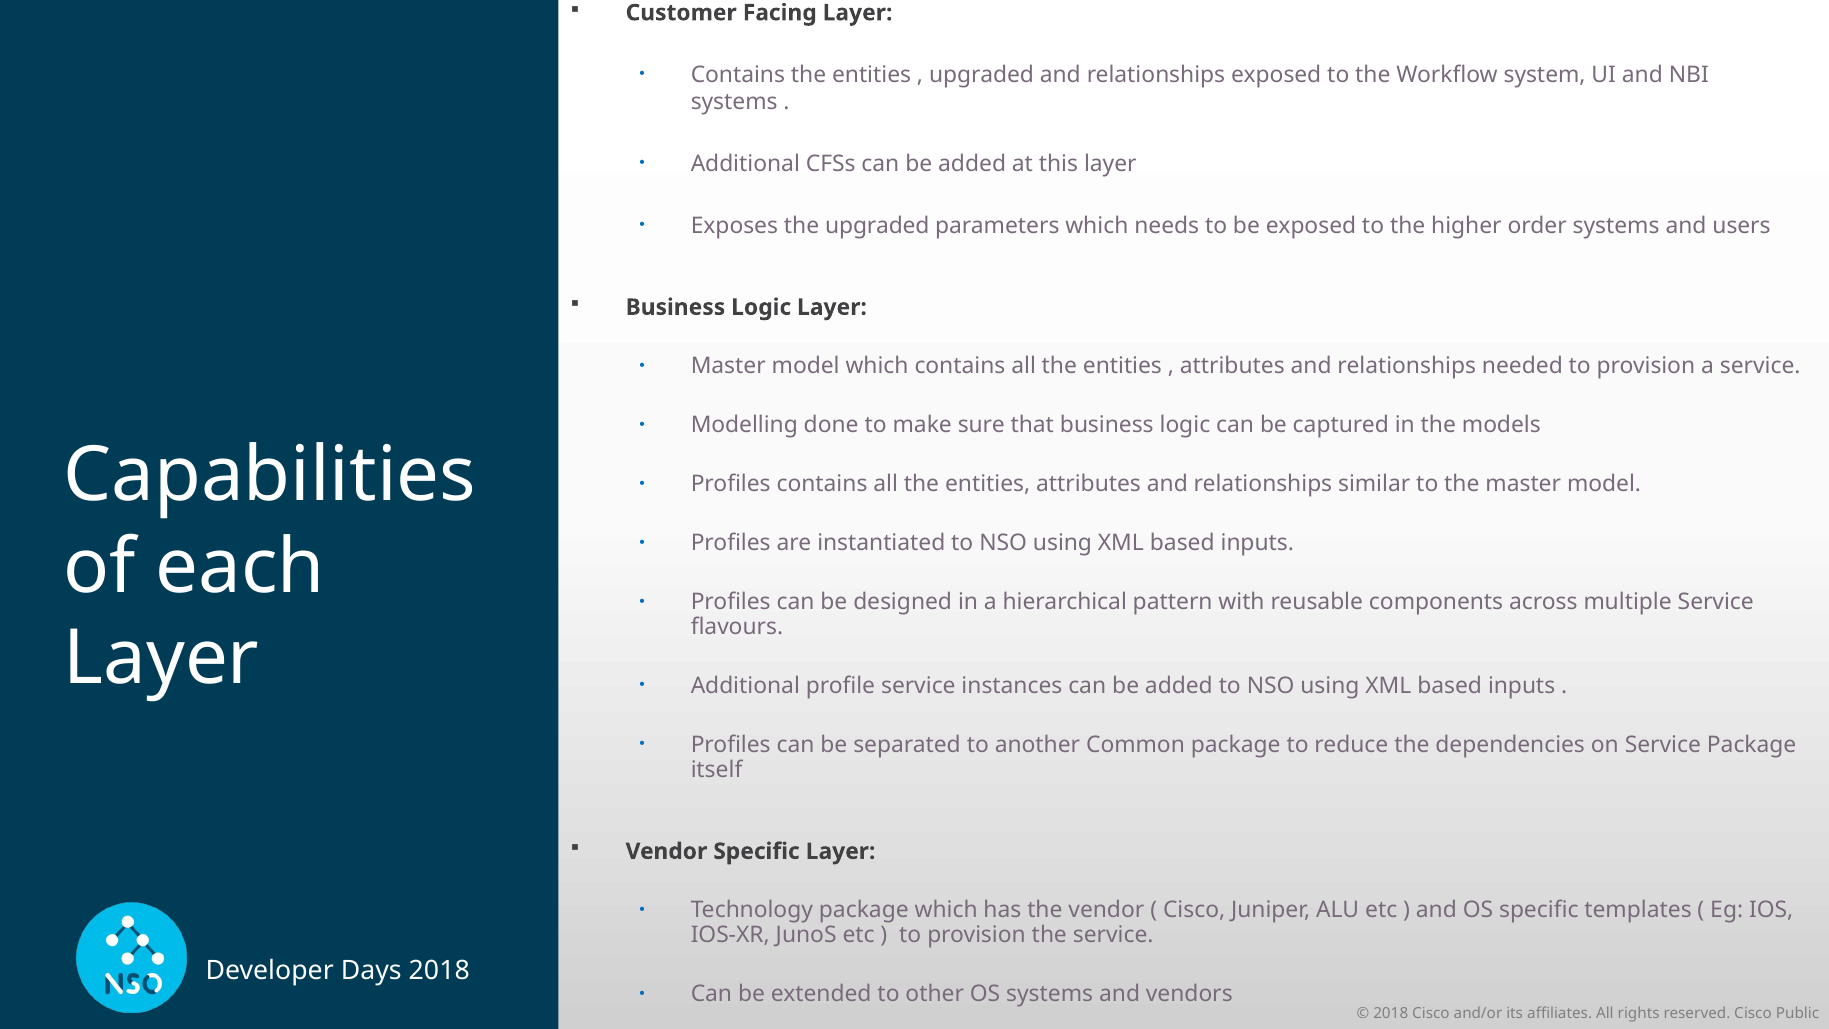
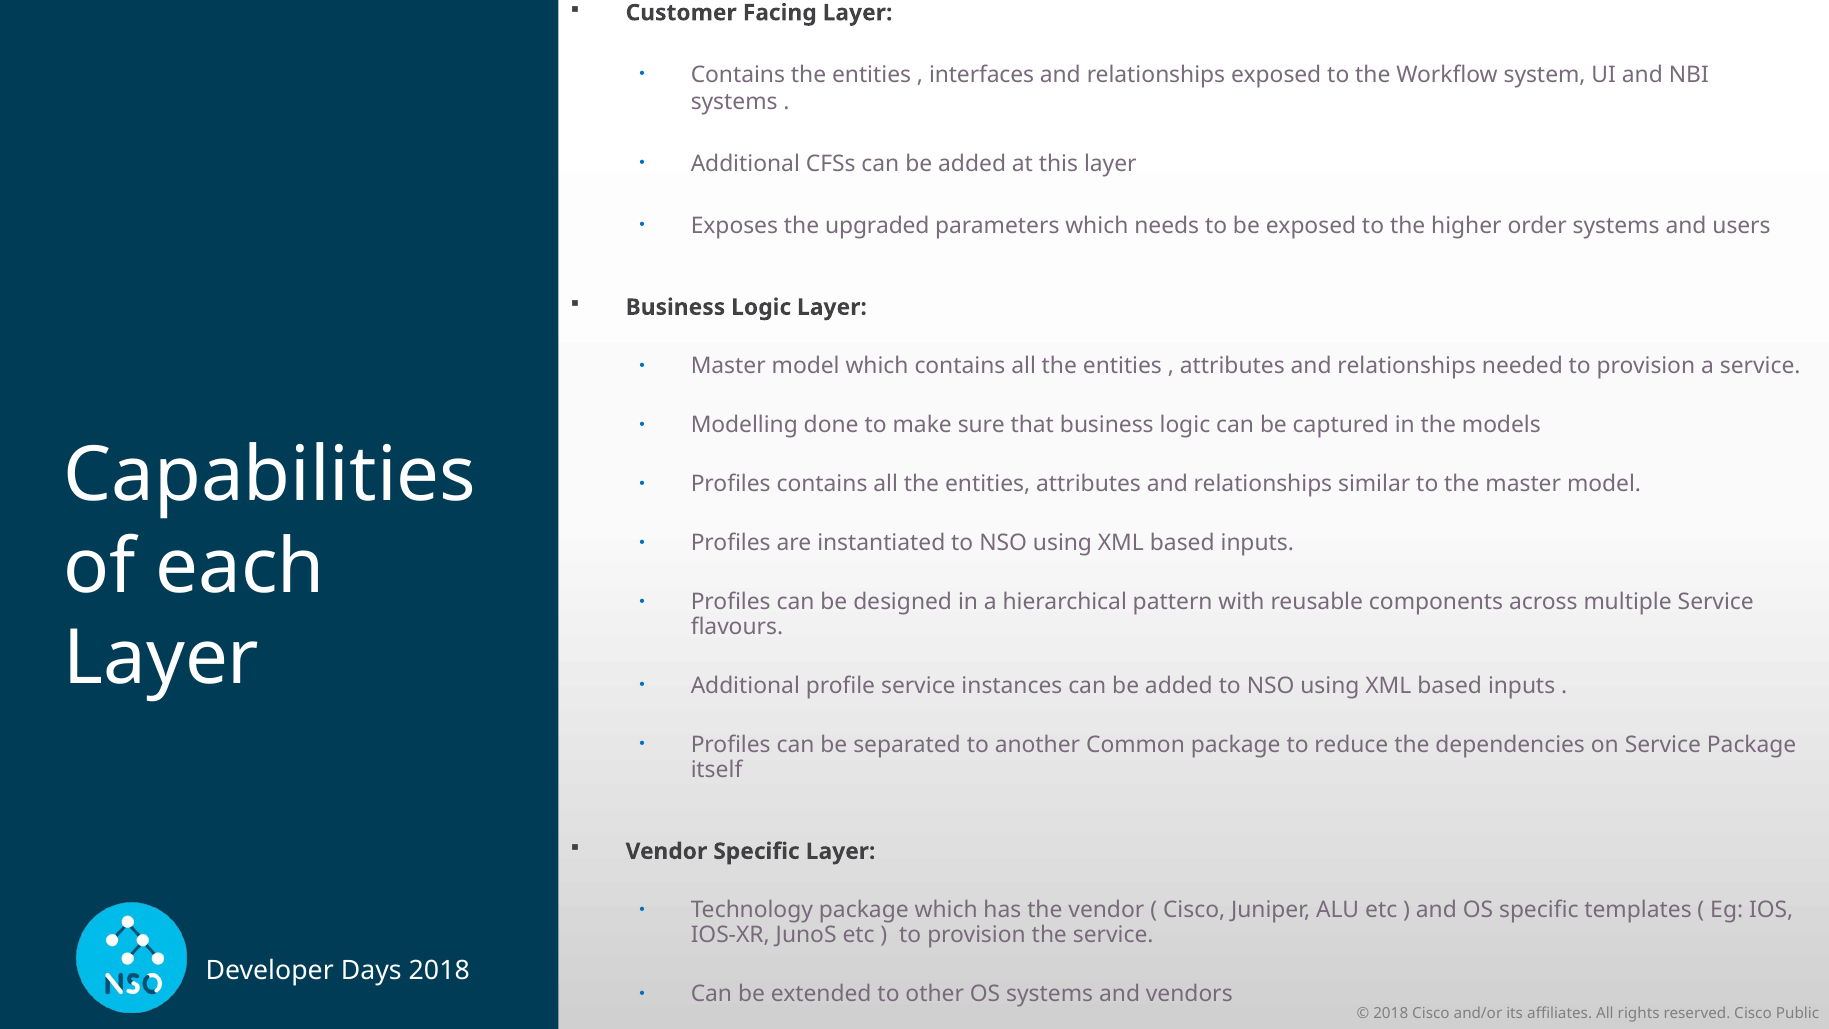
upgraded at (982, 75): upgraded -> interfaces
